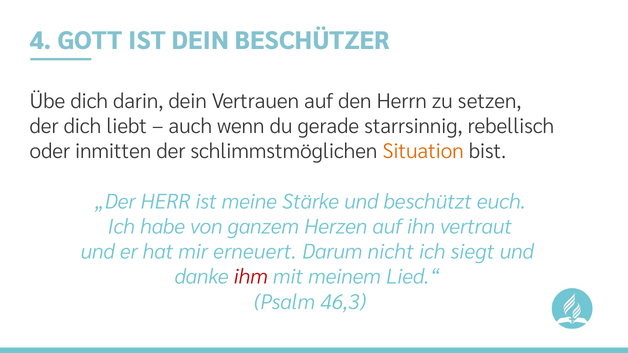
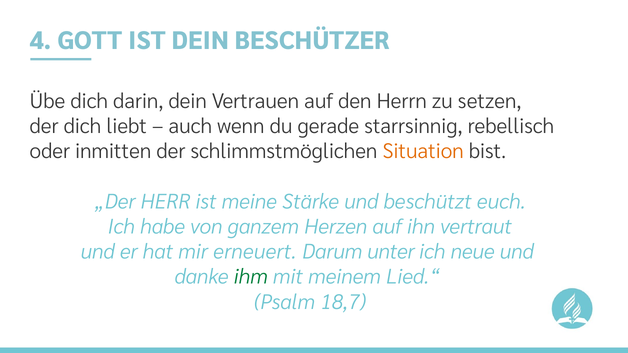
nicht: nicht -> unter
siegt: siegt -> neue
ihm colour: red -> green
46,3: 46,3 -> 18,7
